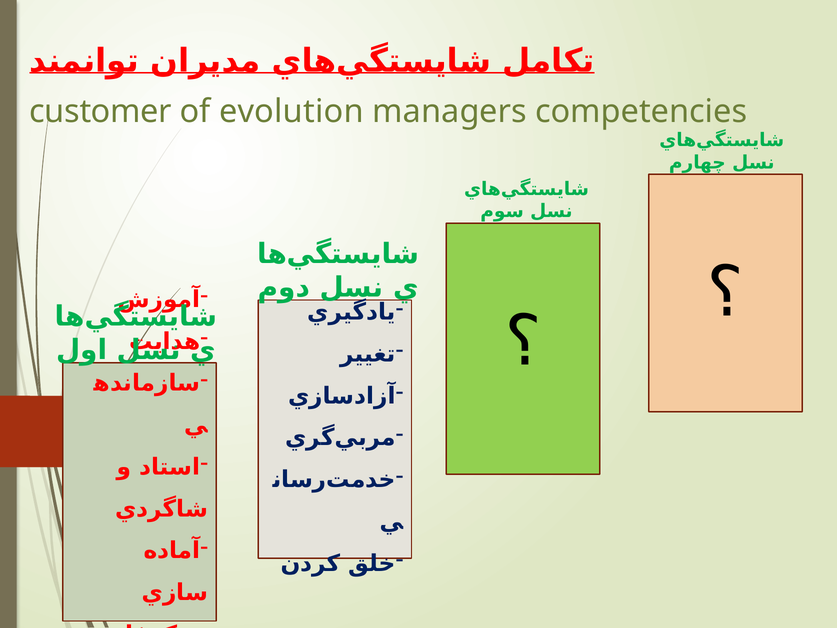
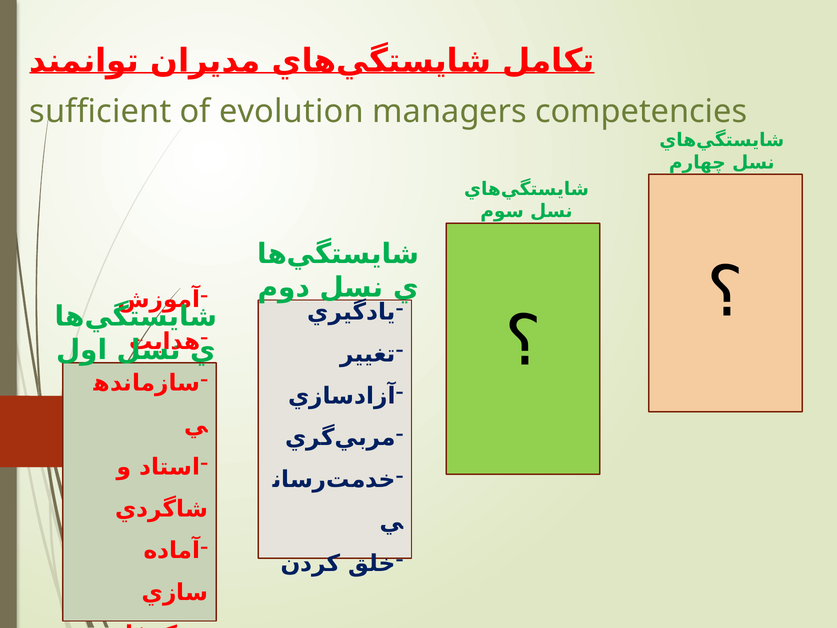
customer: customer -> sufficient
